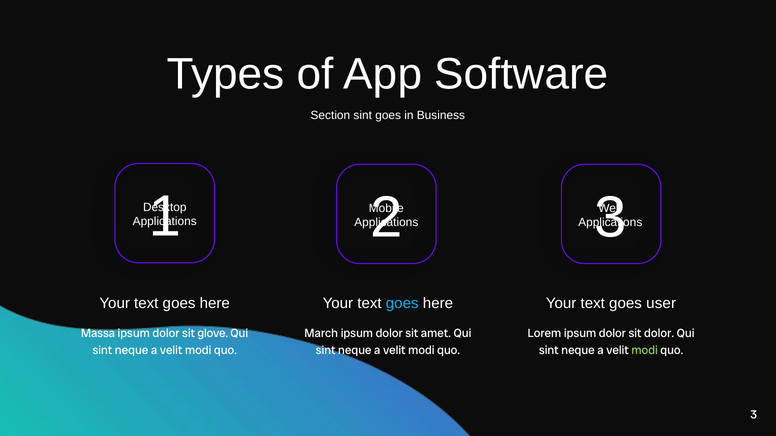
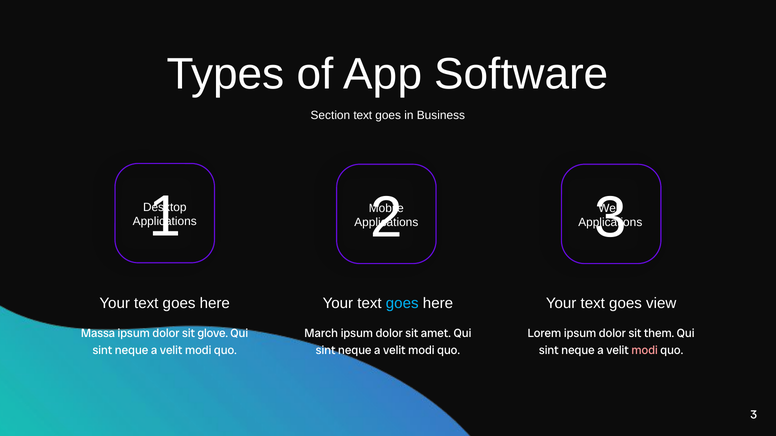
Section sint: sint -> text
user: user -> view
sit dolor: dolor -> them
modi at (645, 351) colour: light green -> pink
